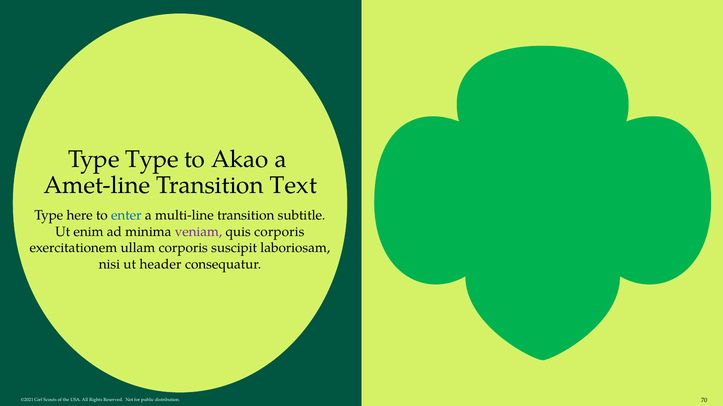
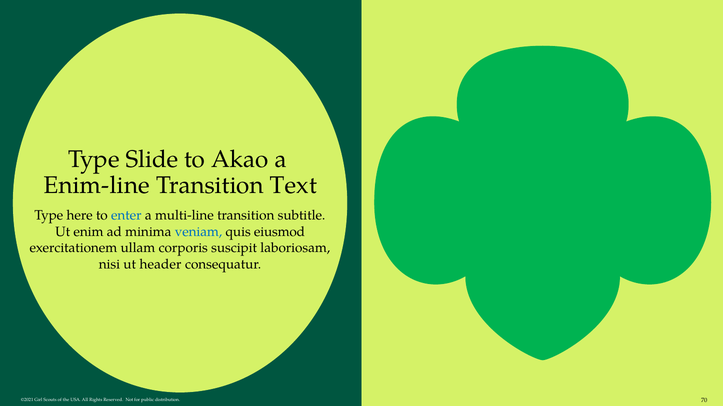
Type Type: Type -> Slide
Amet-line: Amet-line -> Enim-line
veniam colour: purple -> blue
quis corporis: corporis -> eiusmod
